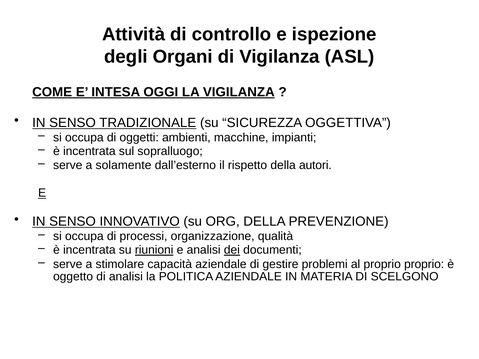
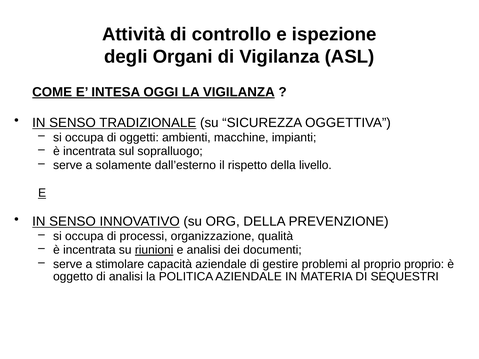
autori: autori -> livello
dei underline: present -> none
SCELGONO: SCELGONO -> SEQUESTRI
